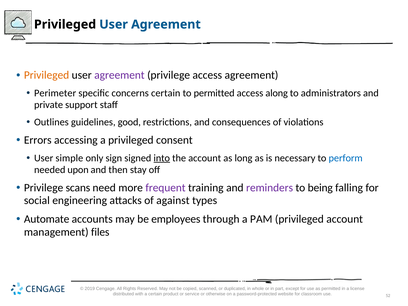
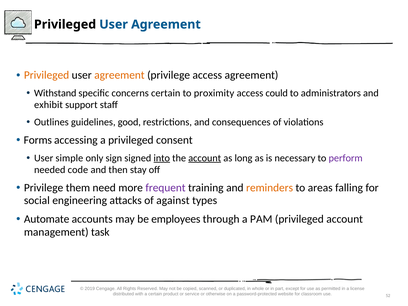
agreement at (119, 75) colour: purple -> orange
Perimeter: Perimeter -> Withstand
to permitted: permitted -> proximity
along: along -> could
private: private -> exhibit
Errors: Errors -> Forms
account at (205, 158) underline: none -> present
perform colour: blue -> purple
upon: upon -> code
scans: scans -> them
reminders colour: purple -> orange
being: being -> areas
files: files -> task
